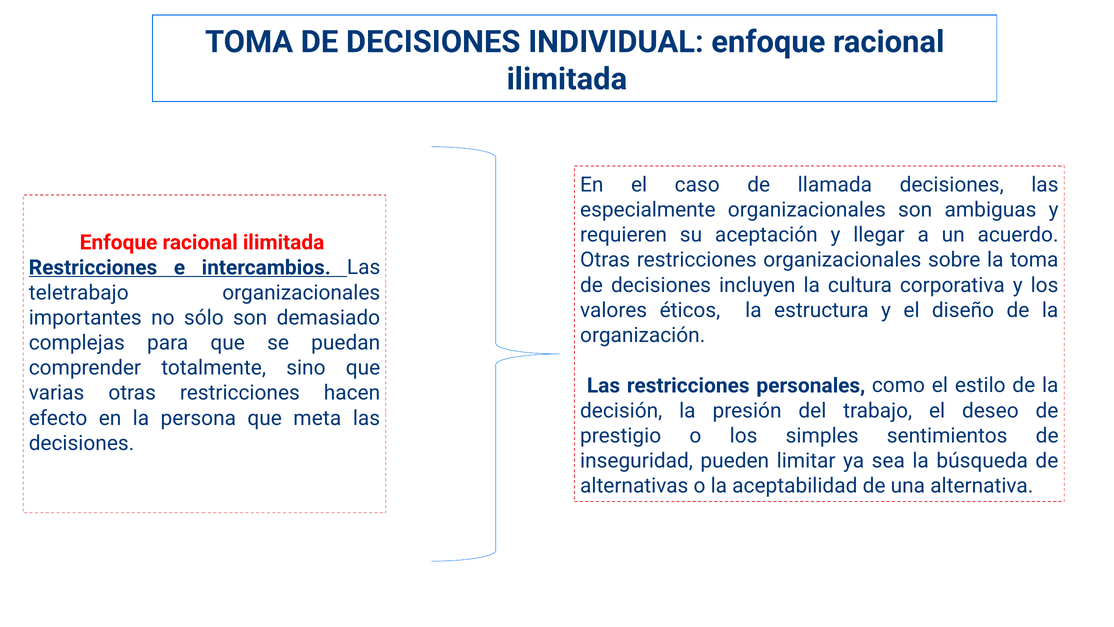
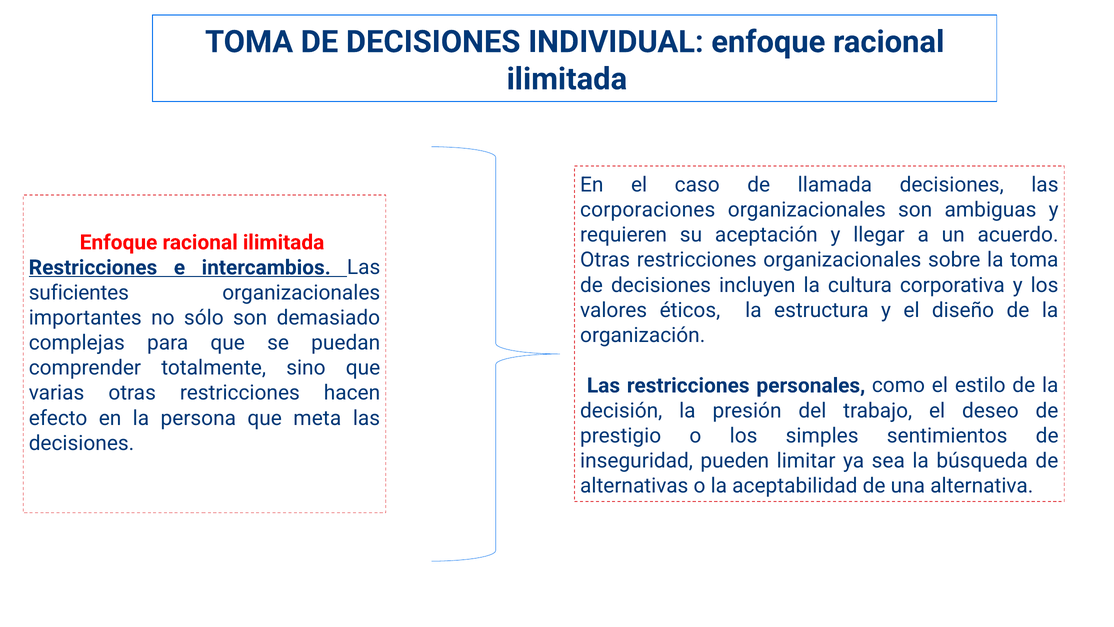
especialmente: especialmente -> corporaciones
teletrabajo: teletrabajo -> suficientes
